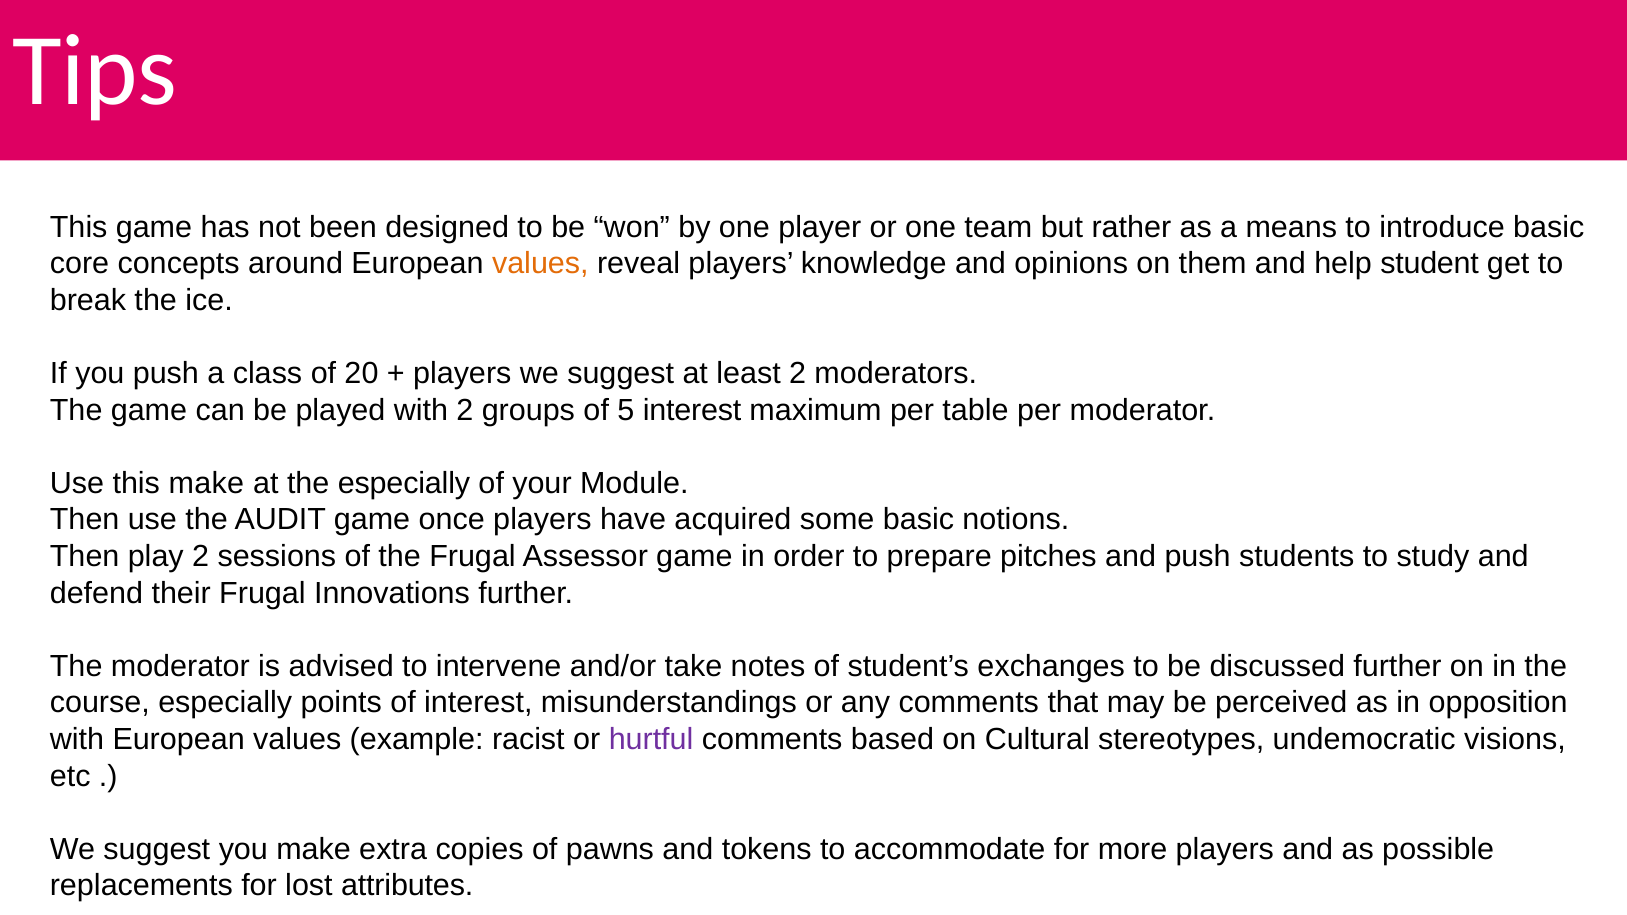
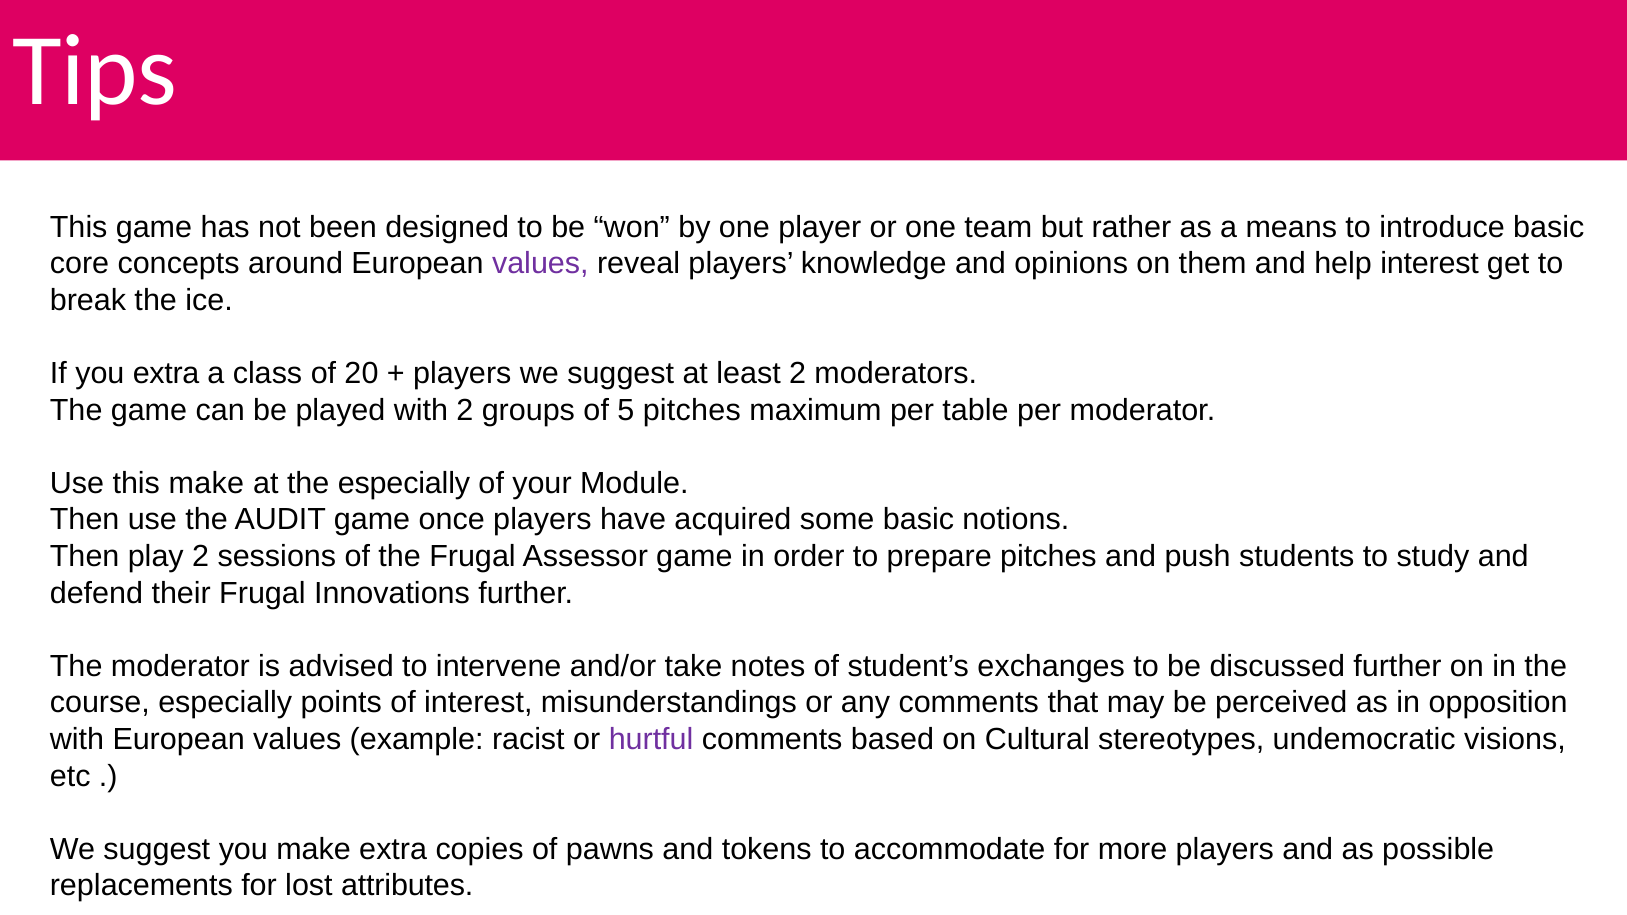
values at (540, 264) colour: orange -> purple
help student: student -> interest
you push: push -> extra
5 interest: interest -> pitches
